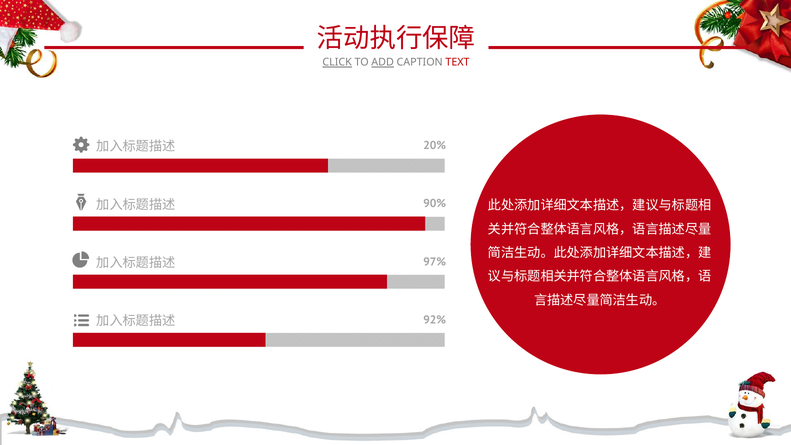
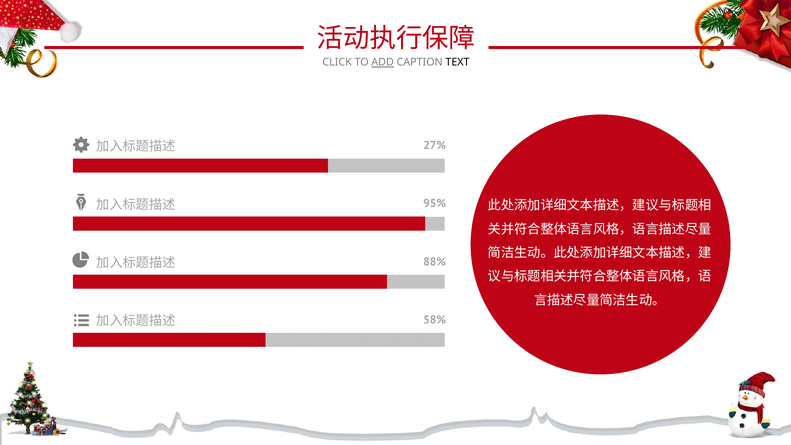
CLICK underline: present -> none
TEXT colour: red -> black
20%: 20% -> 27%
90%: 90% -> 95%
97%: 97% -> 88%
92%: 92% -> 58%
